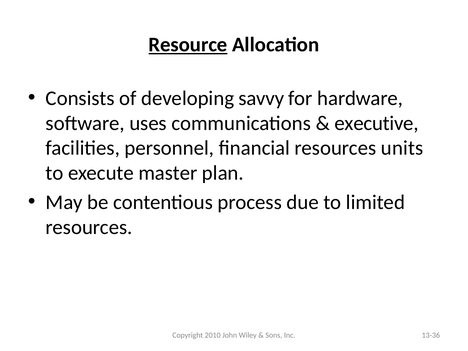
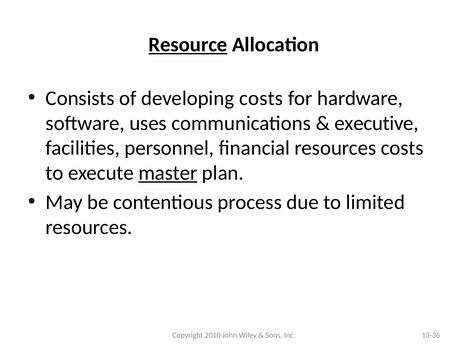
developing savvy: savvy -> costs
resources units: units -> costs
master underline: none -> present
